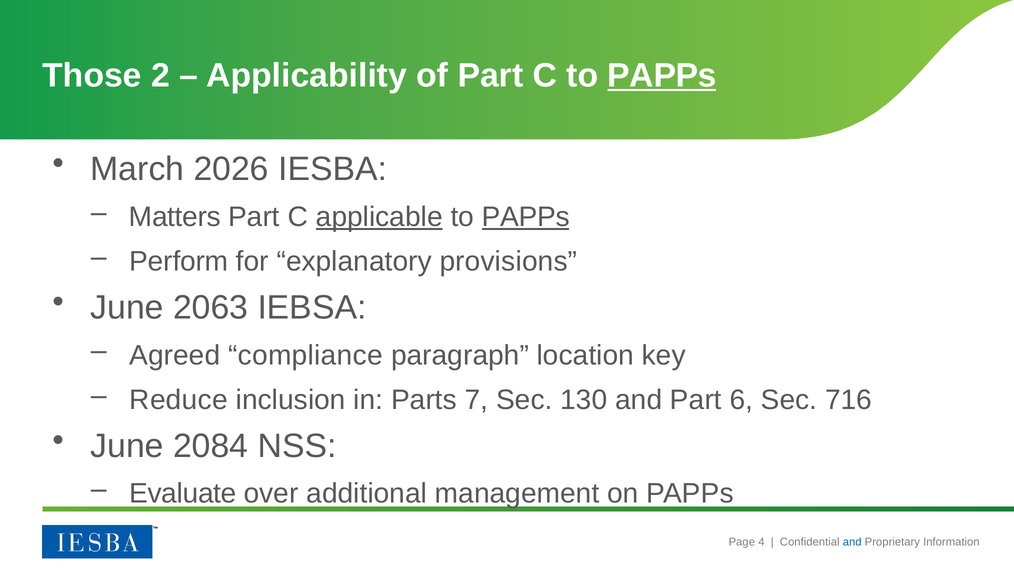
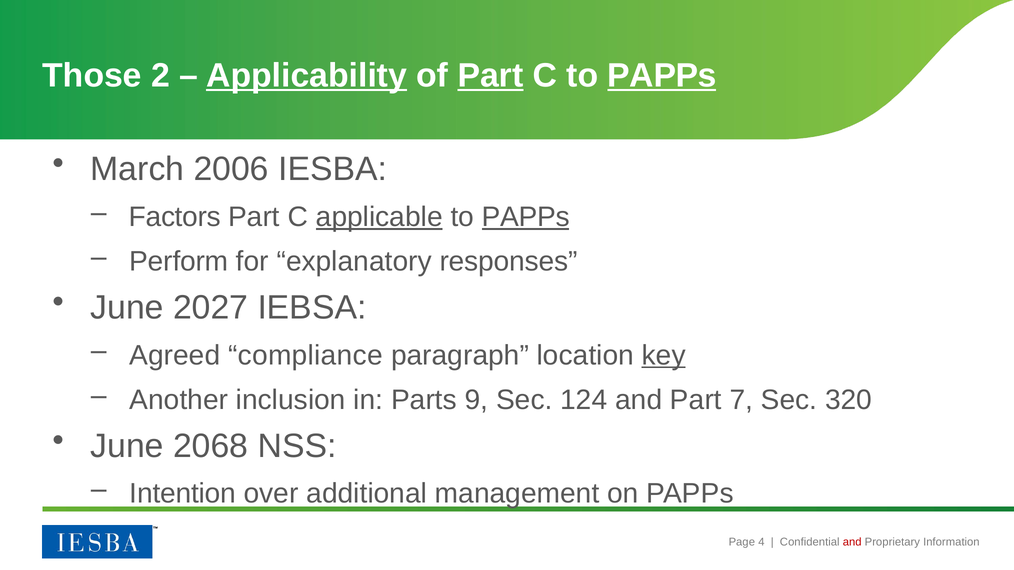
Applicability underline: none -> present
Part at (490, 76) underline: none -> present
2026: 2026 -> 2006
Matters: Matters -> Factors
provisions: provisions -> responses
2063: 2063 -> 2027
key underline: none -> present
Reduce: Reduce -> Another
7: 7 -> 9
130: 130 -> 124
6: 6 -> 7
716: 716 -> 320
2084: 2084 -> 2068
Evaluate: Evaluate -> Intention
and at (852, 542) colour: blue -> red
